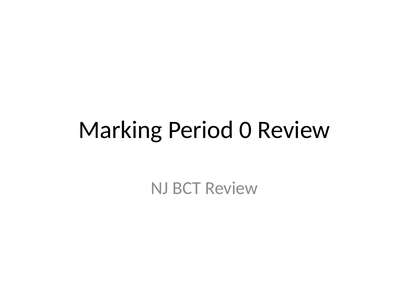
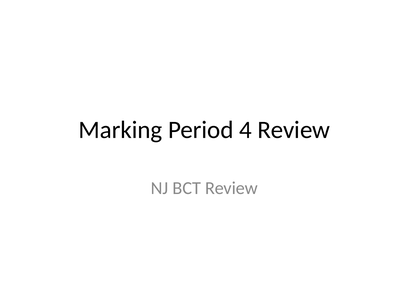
0: 0 -> 4
